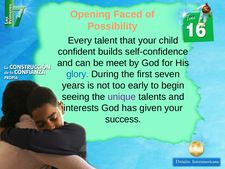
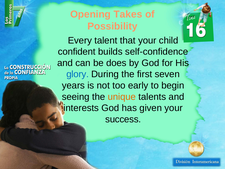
Faced: Faced -> Takes
meet: meet -> does
unique colour: purple -> orange
